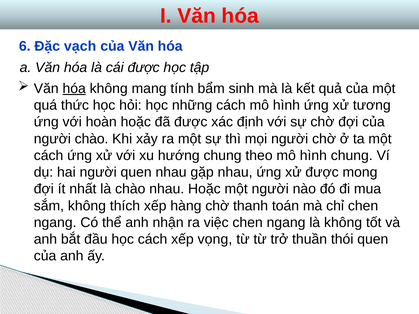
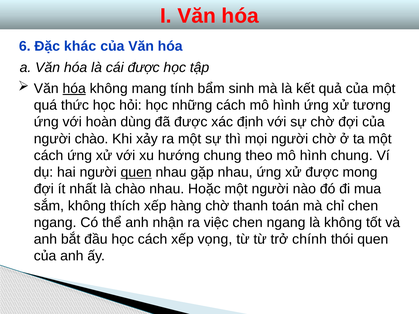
vạch: vạch -> khác
hoàn hoặc: hoặc -> dùng
quen at (136, 172) underline: none -> present
thuần: thuần -> chính
